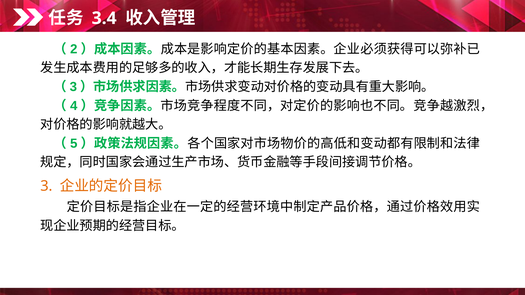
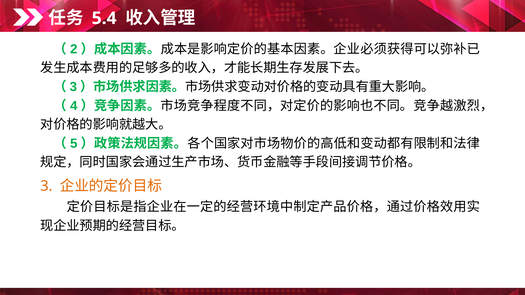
3.4: 3.4 -> 5.4
